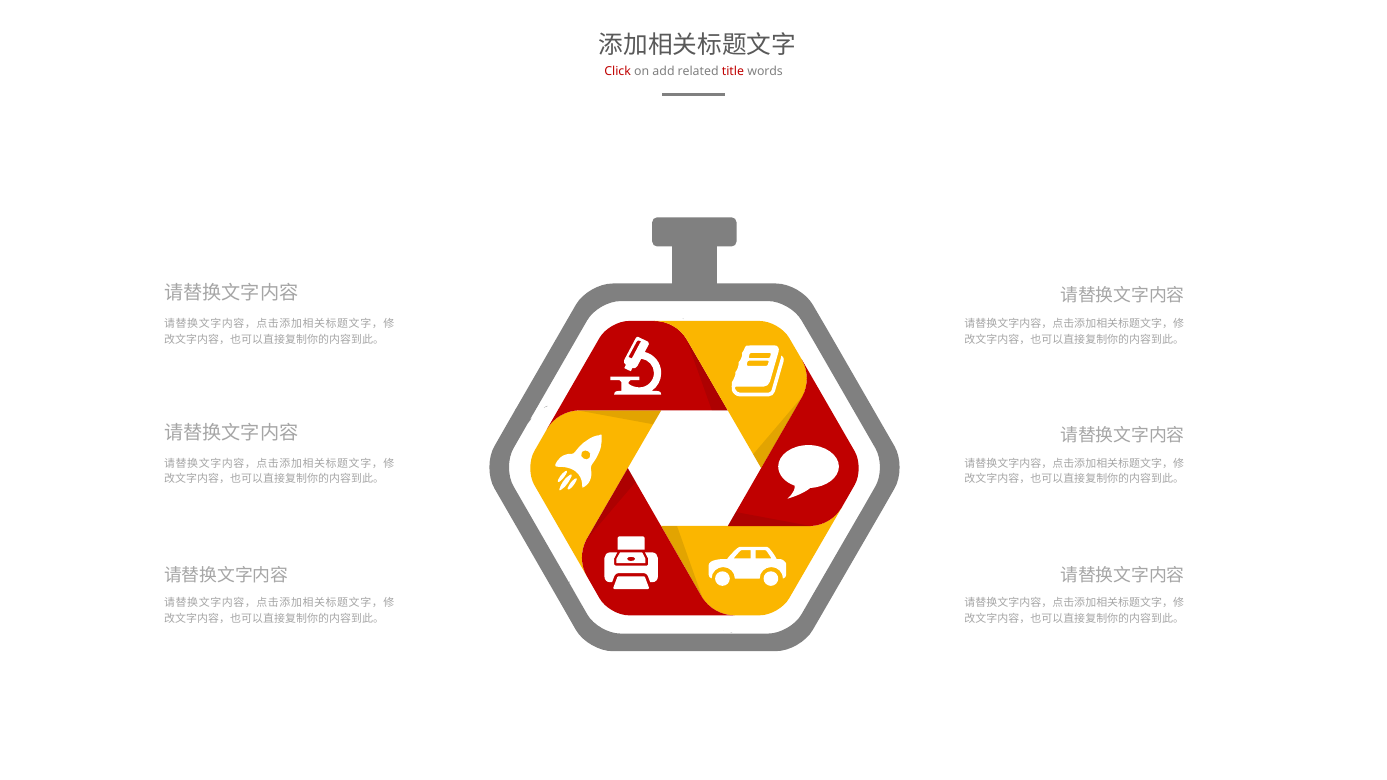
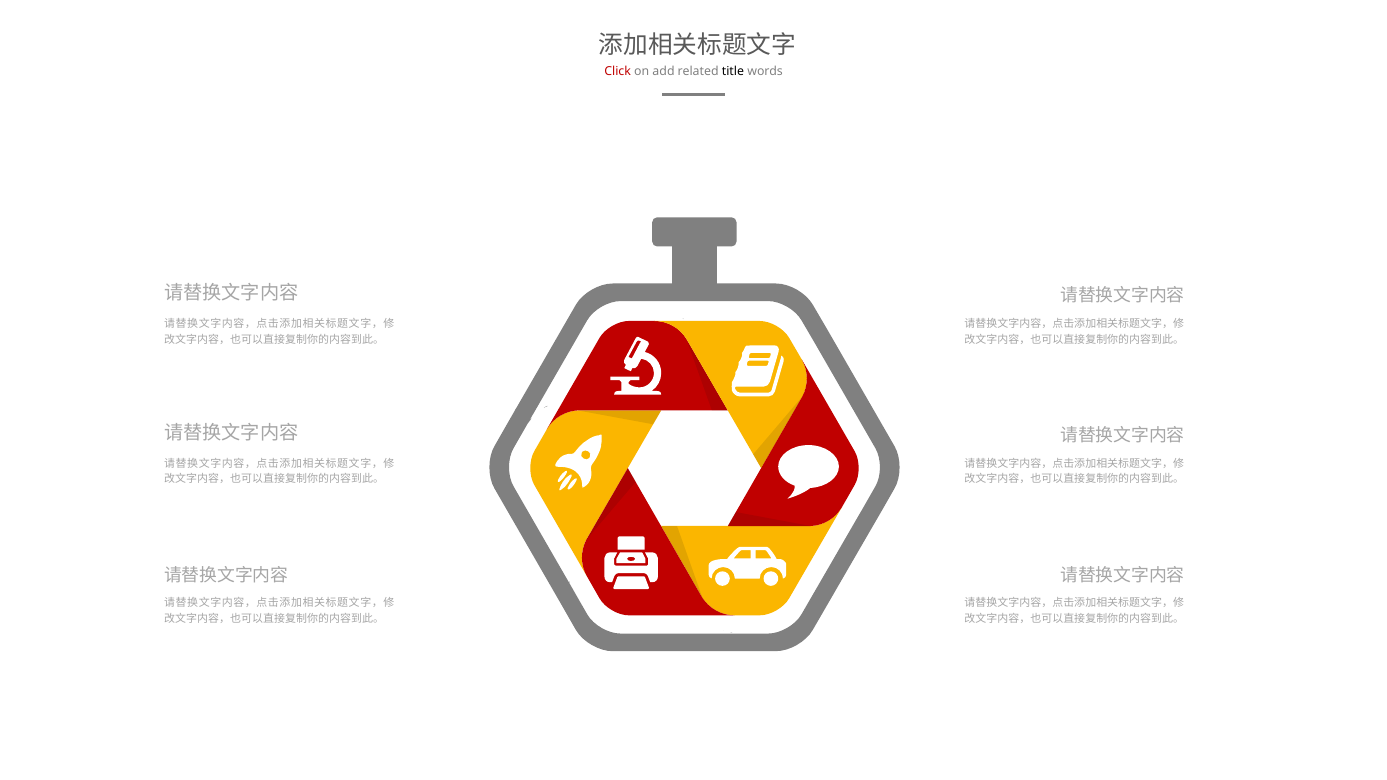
title colour: red -> black
